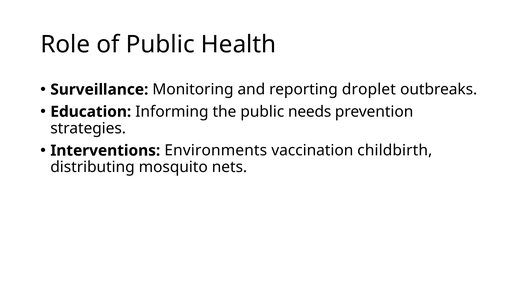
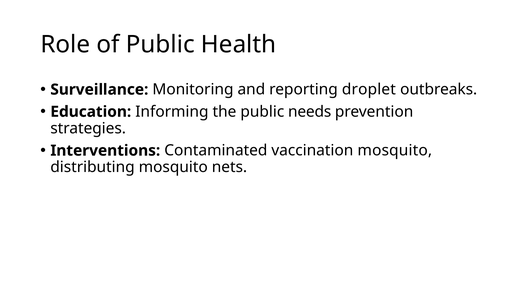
Environments: Environments -> Contaminated
vaccination childbirth: childbirth -> mosquito
